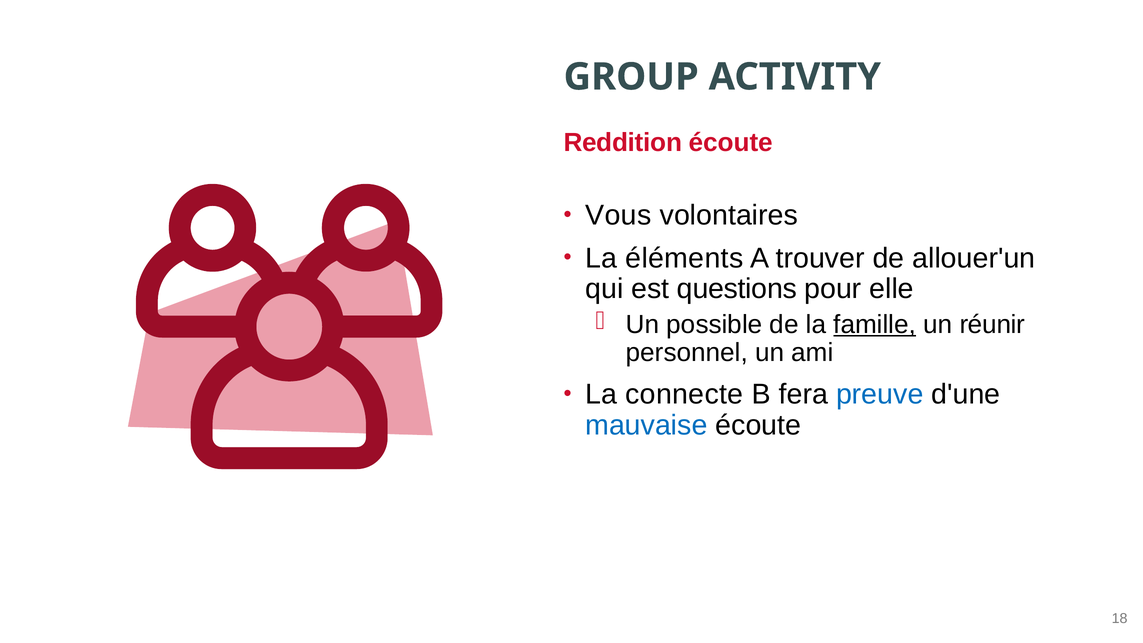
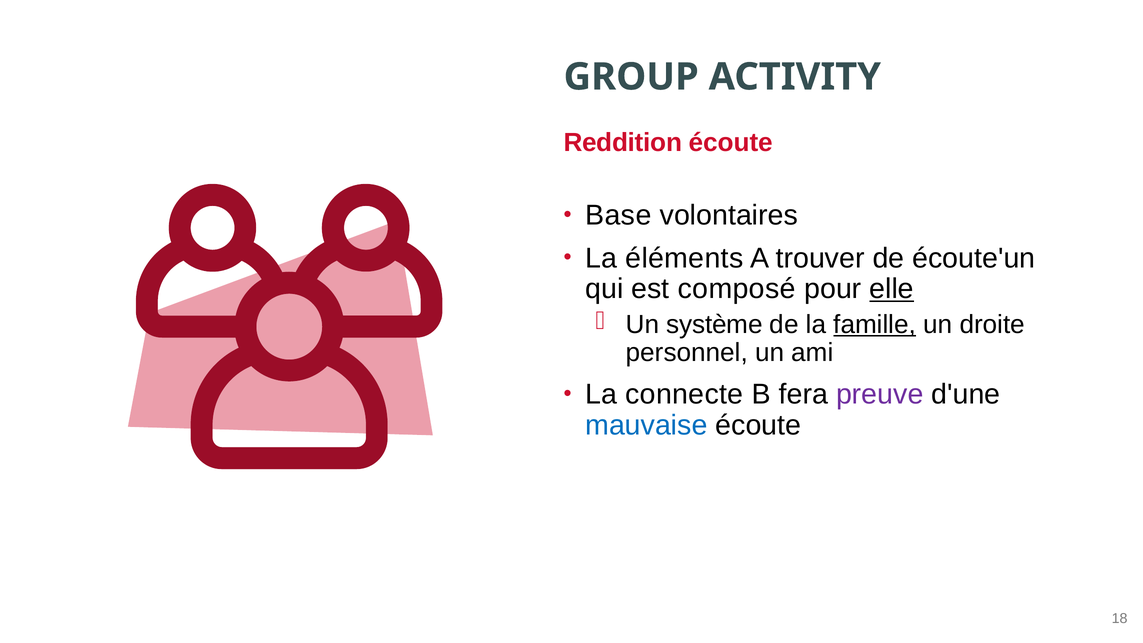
Vous: Vous -> Base
allouer'un: allouer'un -> écoute'un
questions: questions -> composé
elle underline: none -> present
possible: possible -> système
réunir: réunir -> droite
preuve colour: blue -> purple
